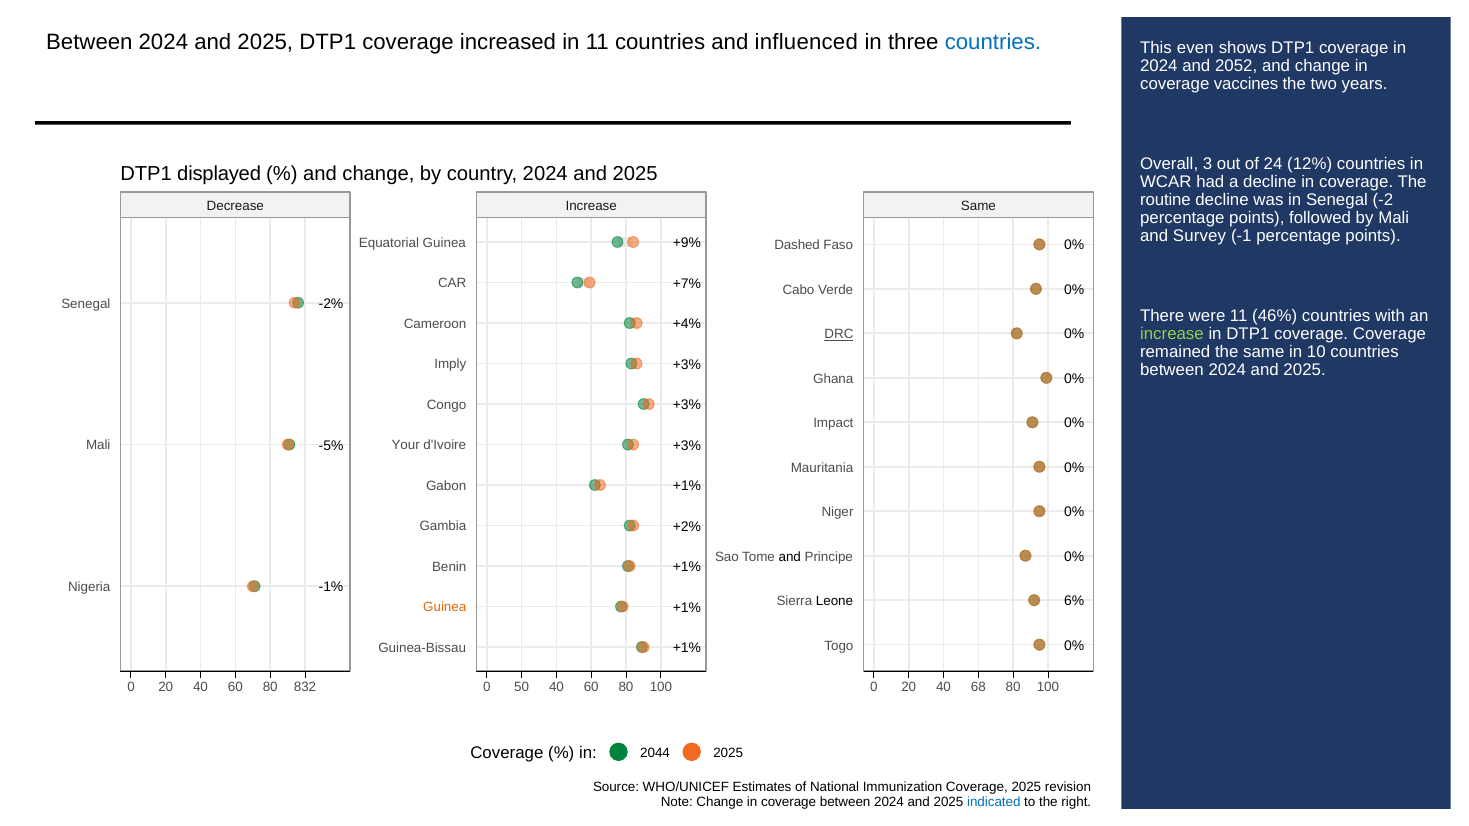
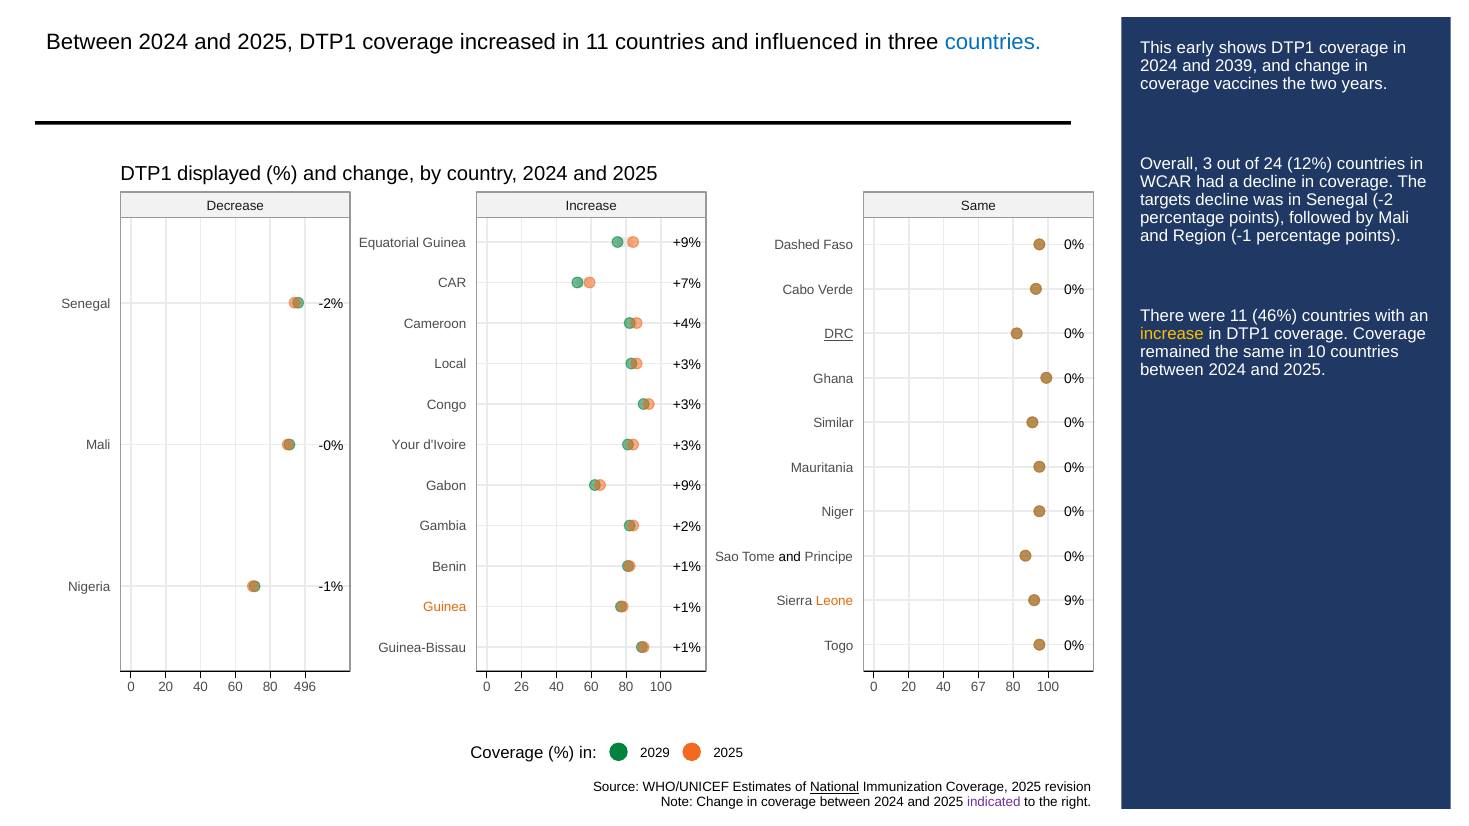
even: even -> early
2052: 2052 -> 2039
routine: routine -> targets
Survey: Survey -> Region
increase at (1172, 334) colour: light green -> yellow
Imply: Imply -> Local
Impact: Impact -> Similar
-5%: -5% -> -0%
+1% at (687, 486): +1% -> +9%
6%: 6% -> 9%
Leone colour: black -> orange
832: 832 -> 496
50: 50 -> 26
68: 68 -> 67
2044: 2044 -> 2029
National underline: none -> present
indicated colour: blue -> purple
